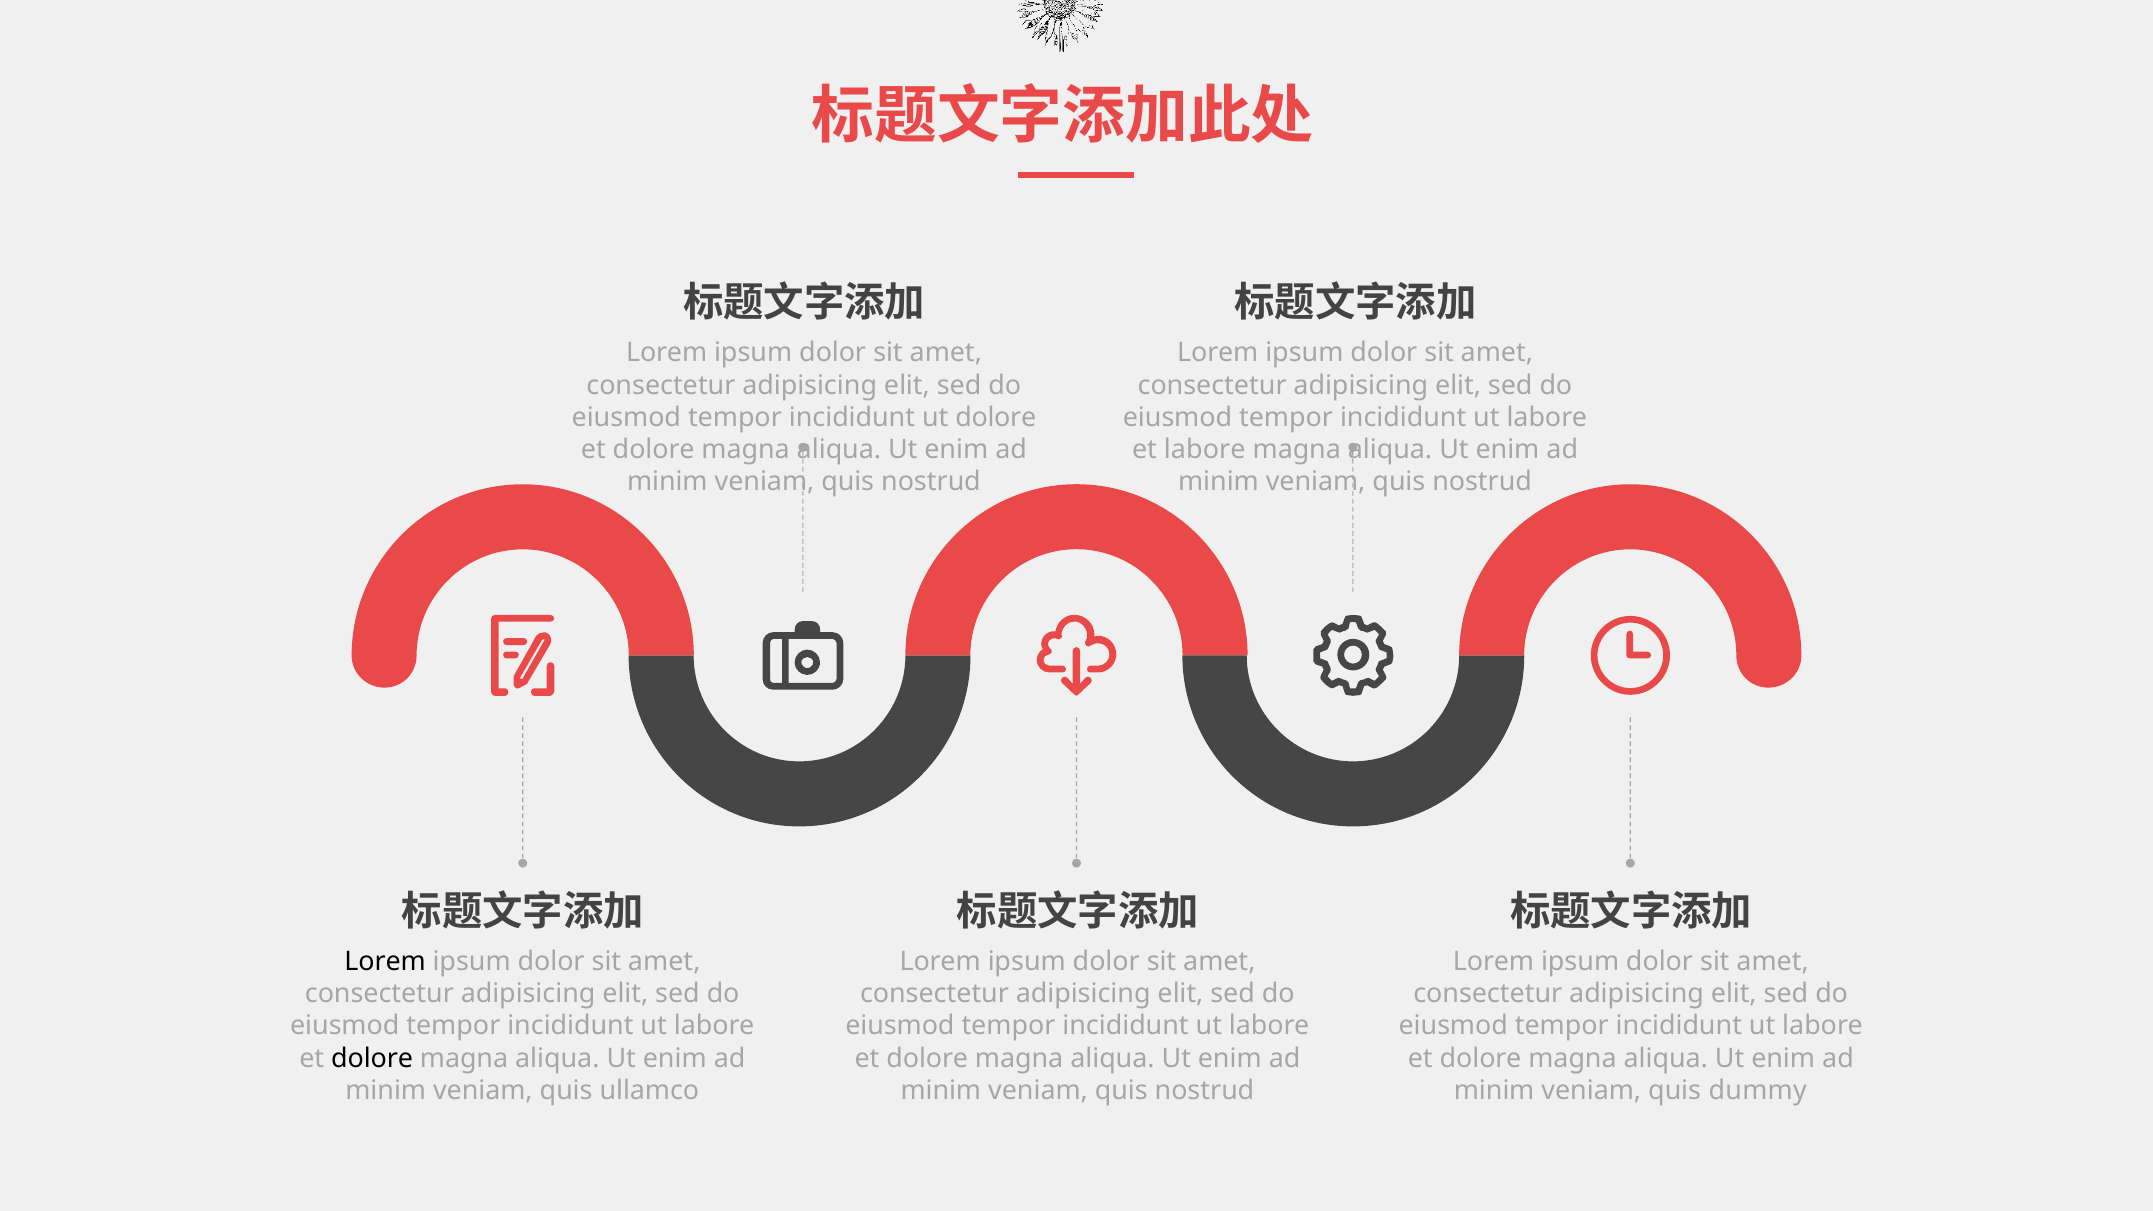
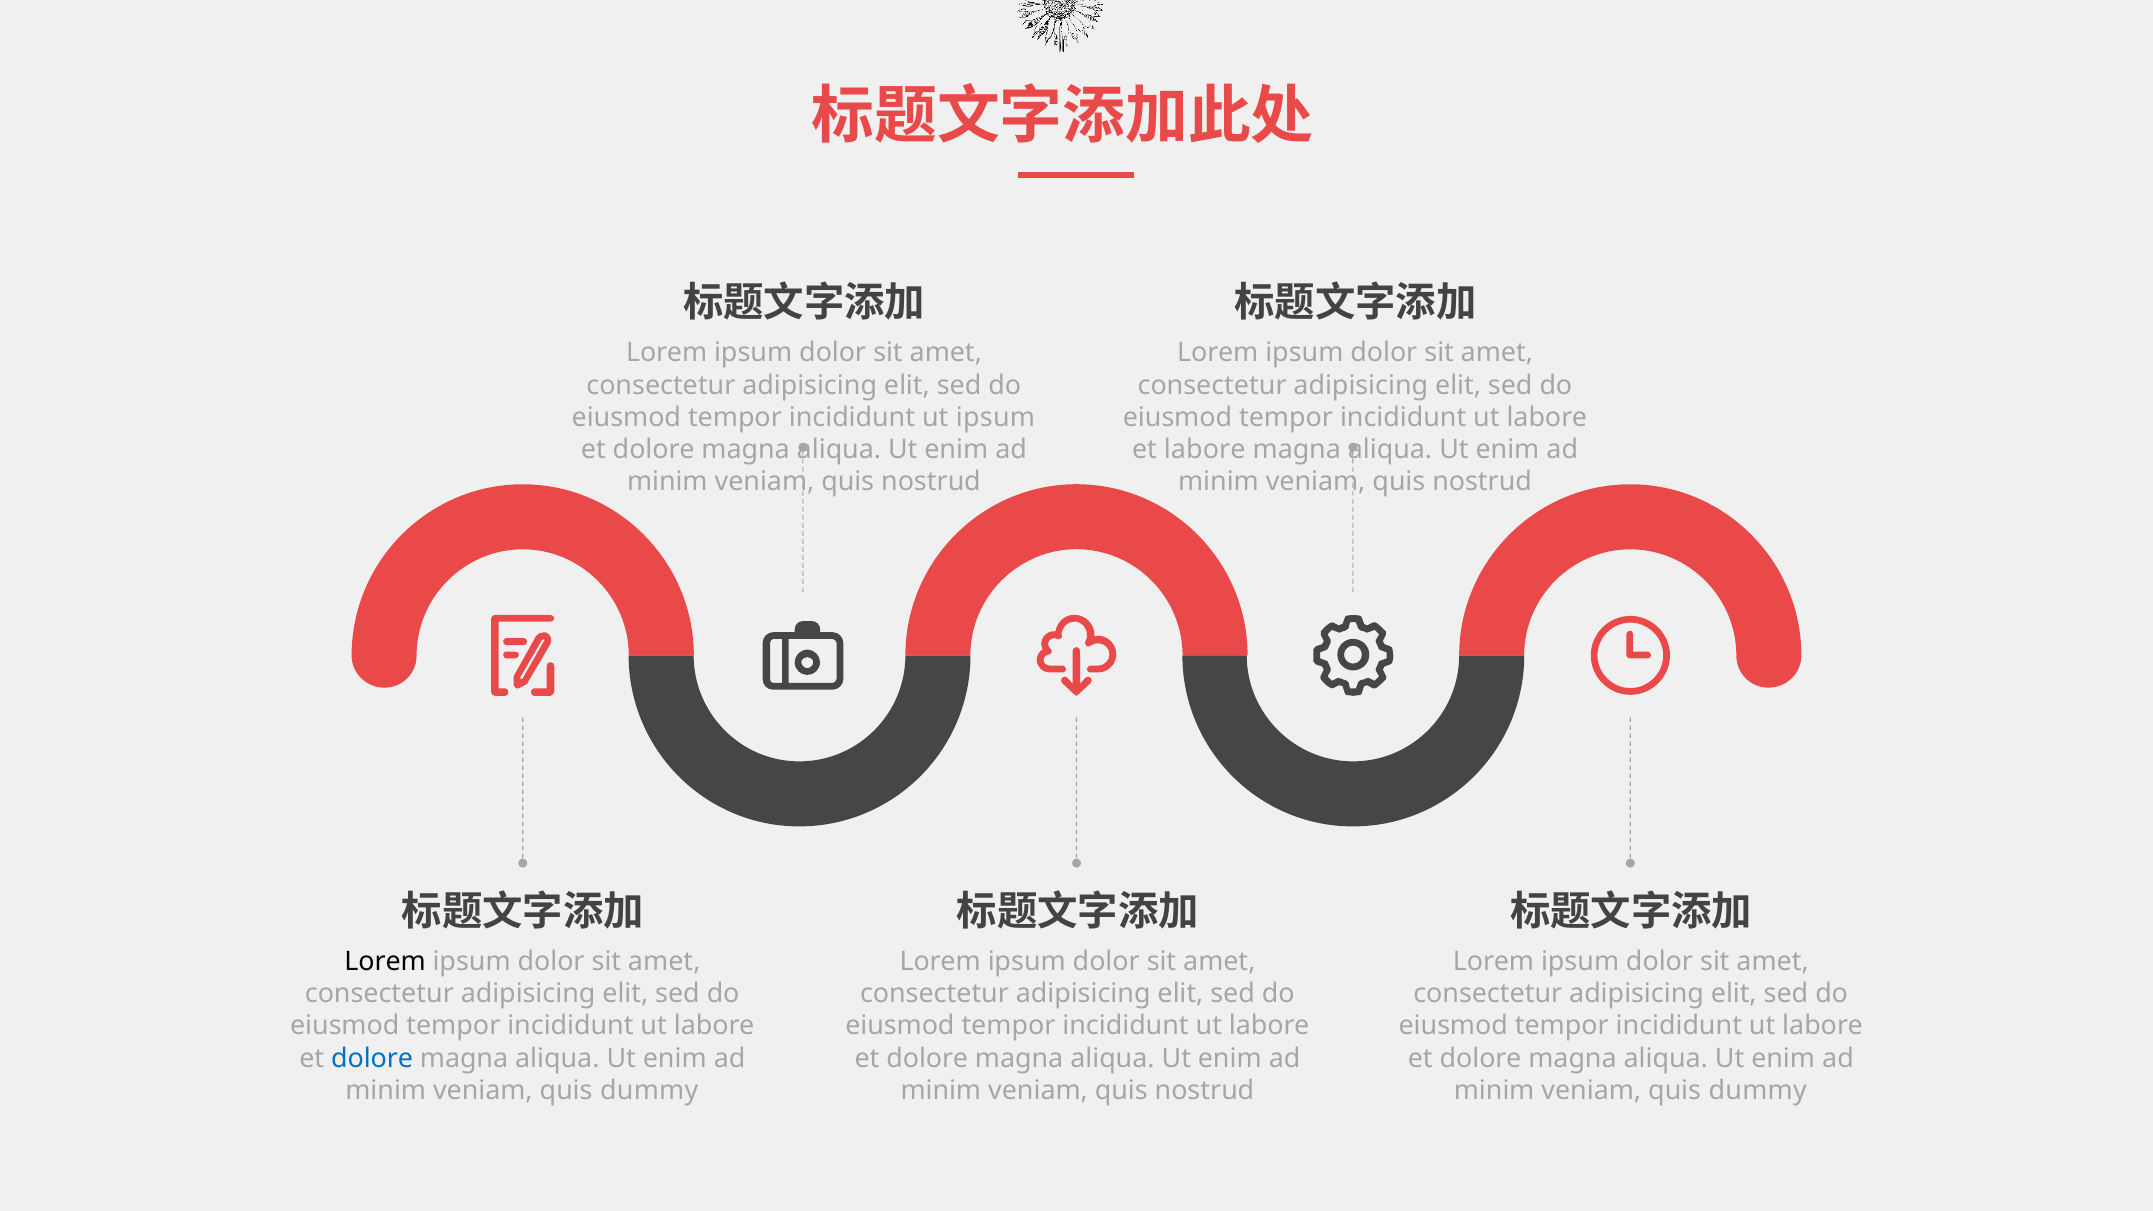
ut dolore: dolore -> ipsum
dolore at (372, 1058) colour: black -> blue
ullamco at (649, 1091): ullamco -> dummy
